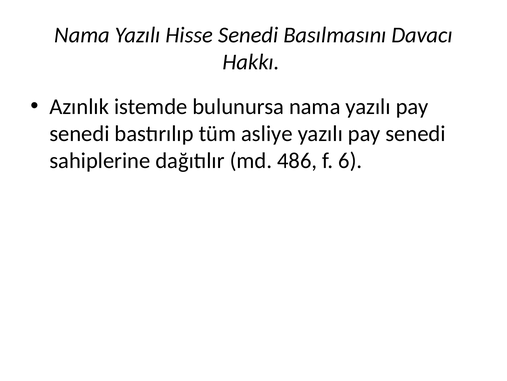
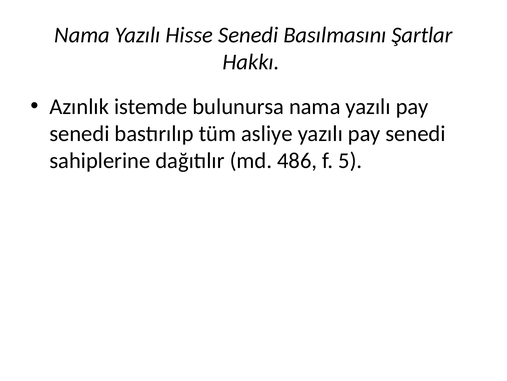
Davacı: Davacı -> Şartlar
6: 6 -> 5
